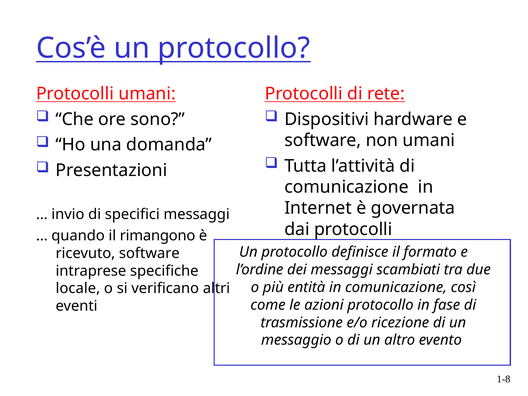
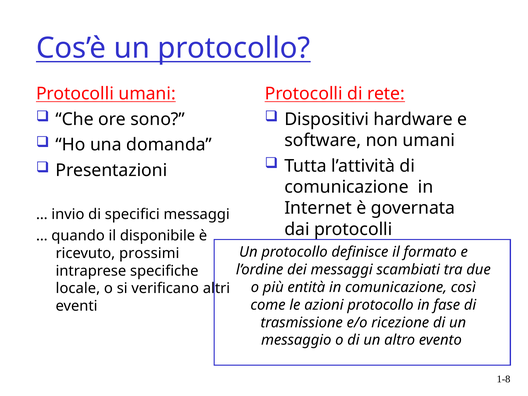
rimangono: rimangono -> disponibile
ricevuto software: software -> prossimi
